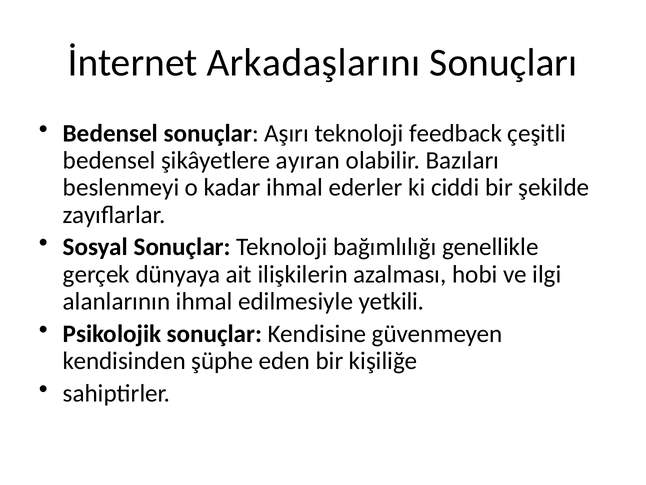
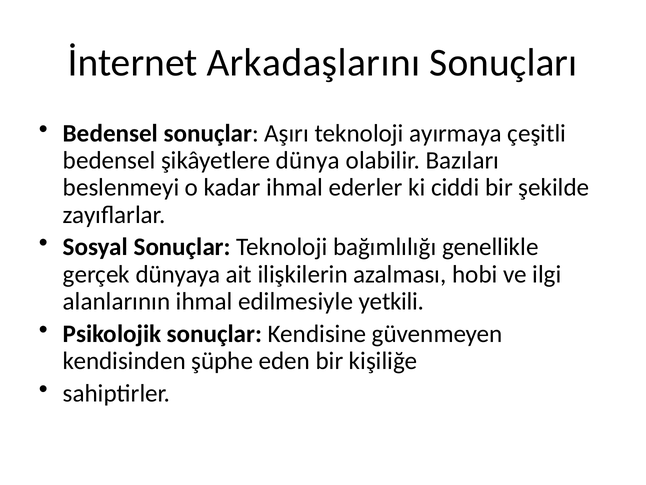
feedback: feedback -> ayırmaya
ayıran: ayıran -> dünya
